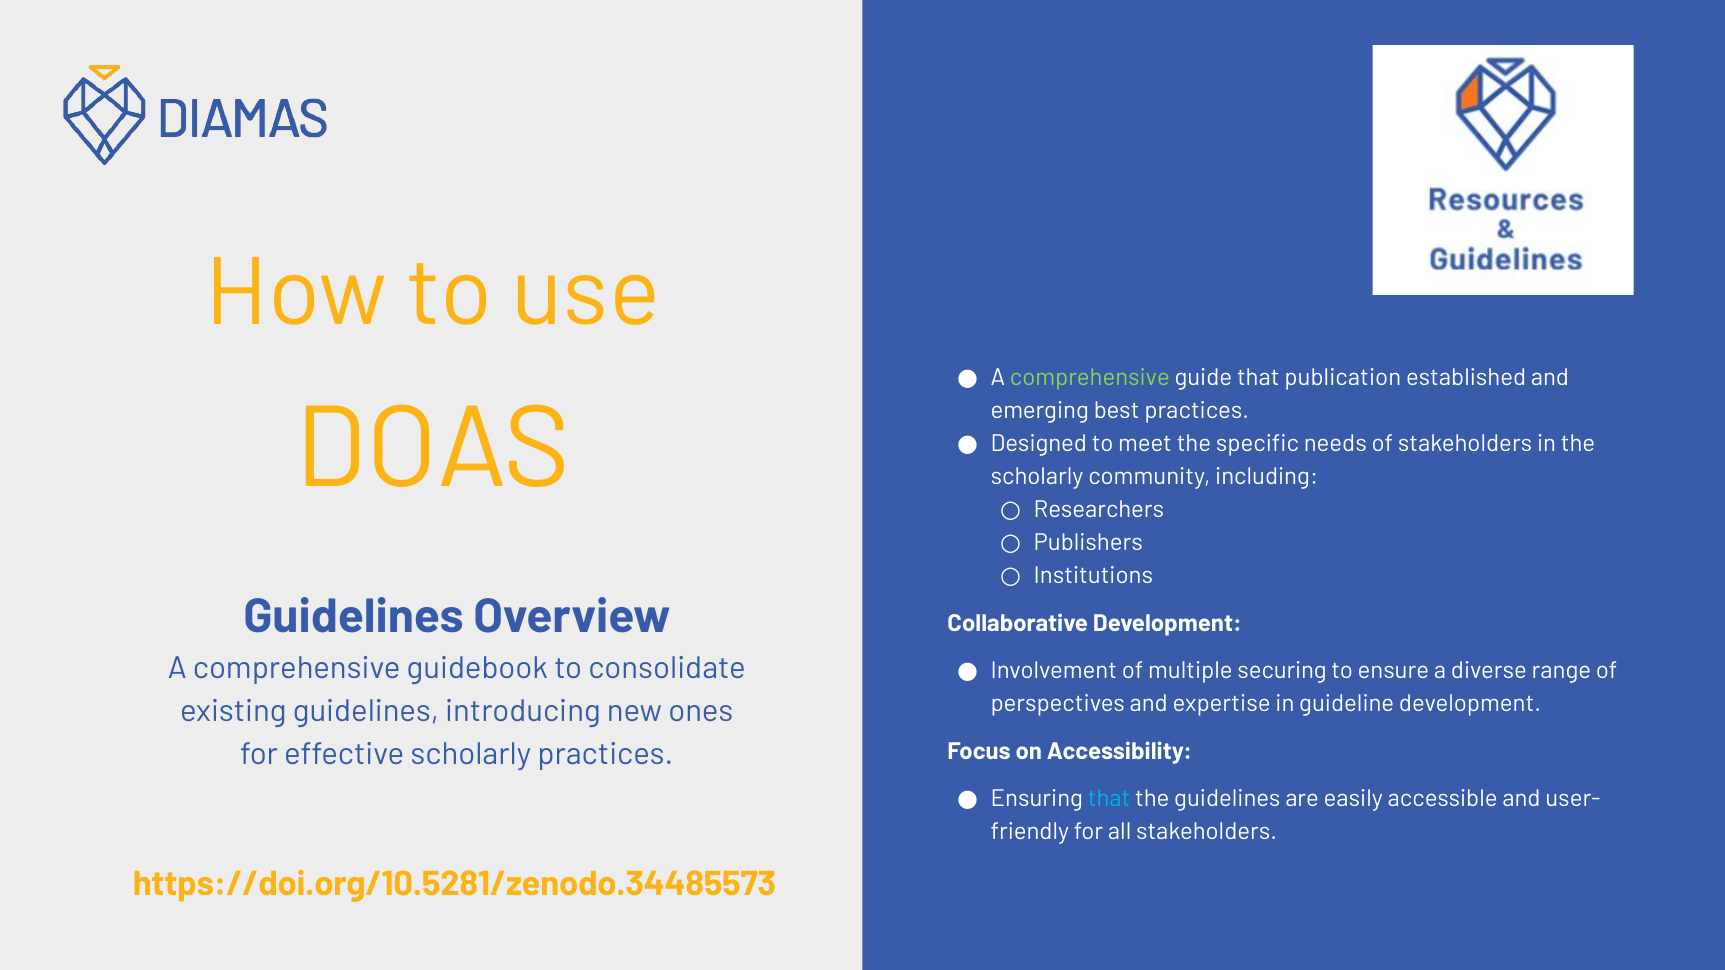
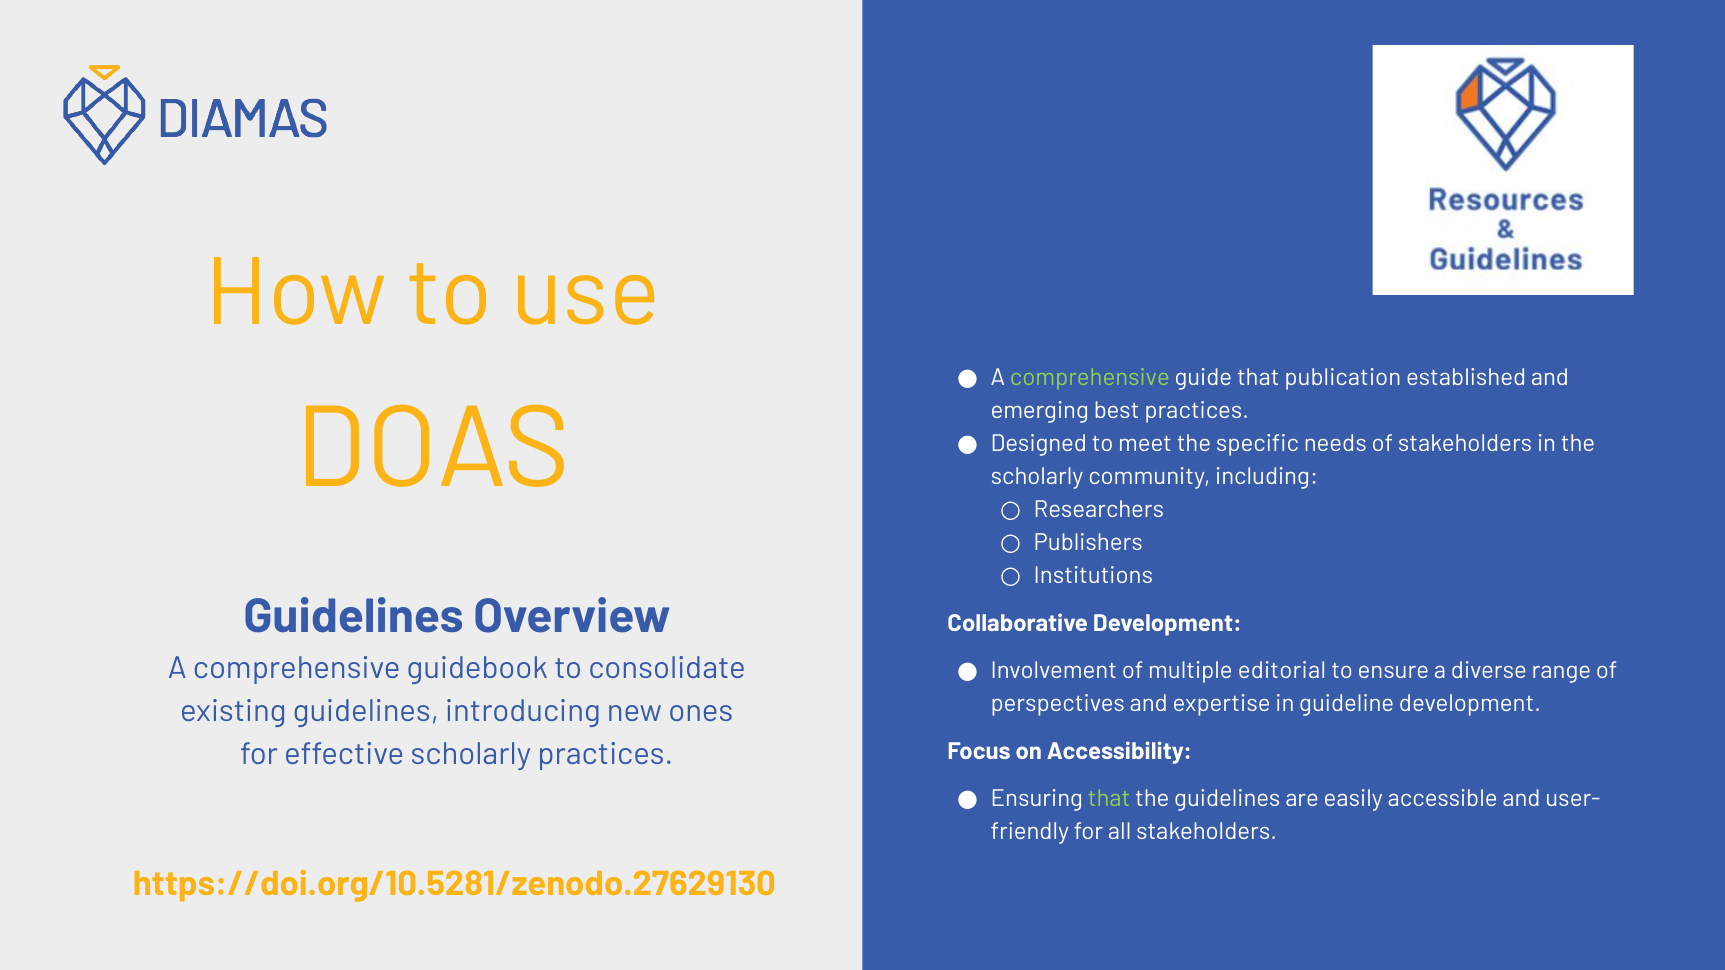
securing: securing -> editorial
that at (1109, 799) colour: light blue -> light green
https://doi.org/10.5281/zenodo.34485573: https://doi.org/10.5281/zenodo.34485573 -> https://doi.org/10.5281/zenodo.27629130
